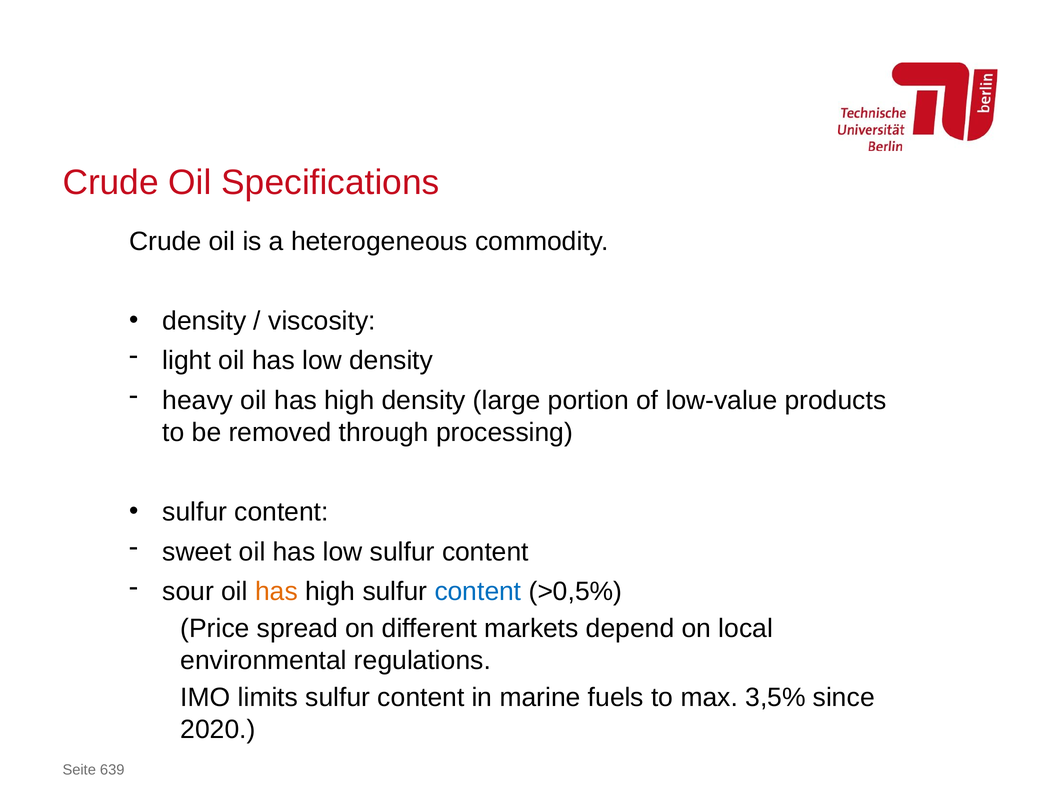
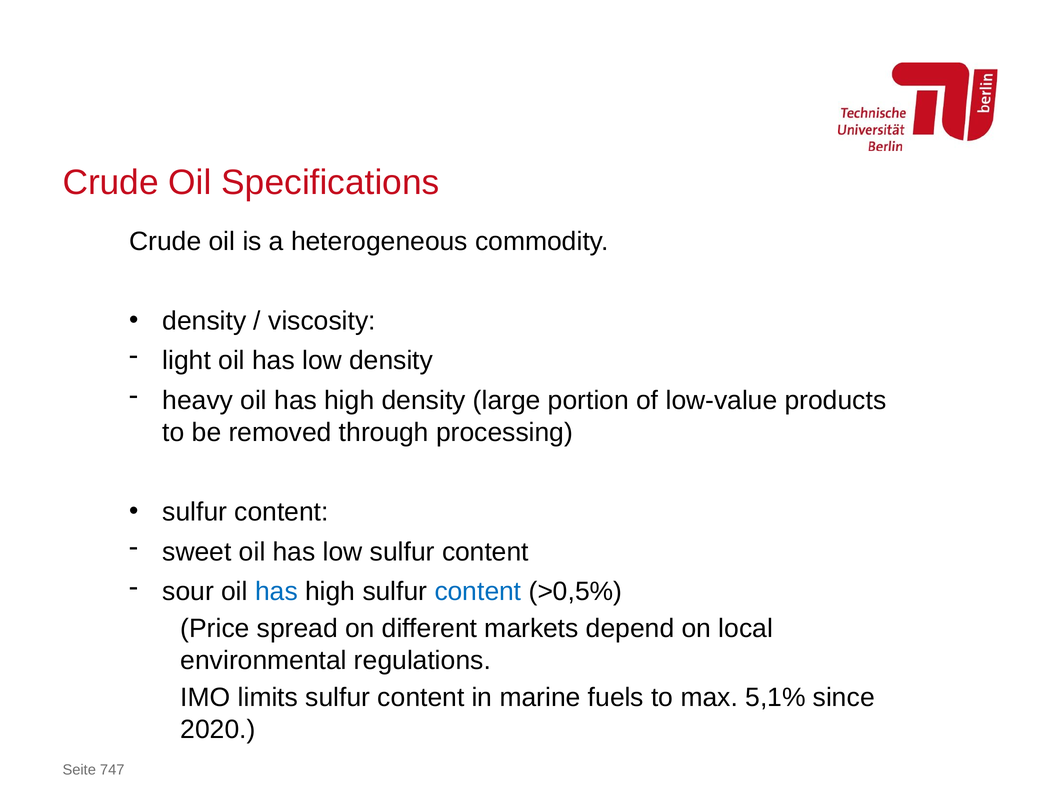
has at (276, 592) colour: orange -> blue
3,5%: 3,5% -> 5,1%
639: 639 -> 747
